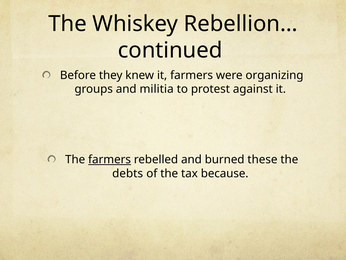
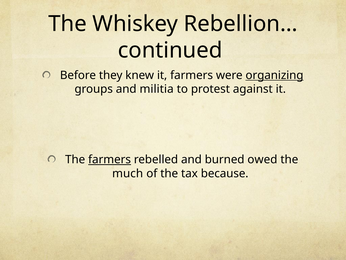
organizing underline: none -> present
these: these -> owed
debts: debts -> much
